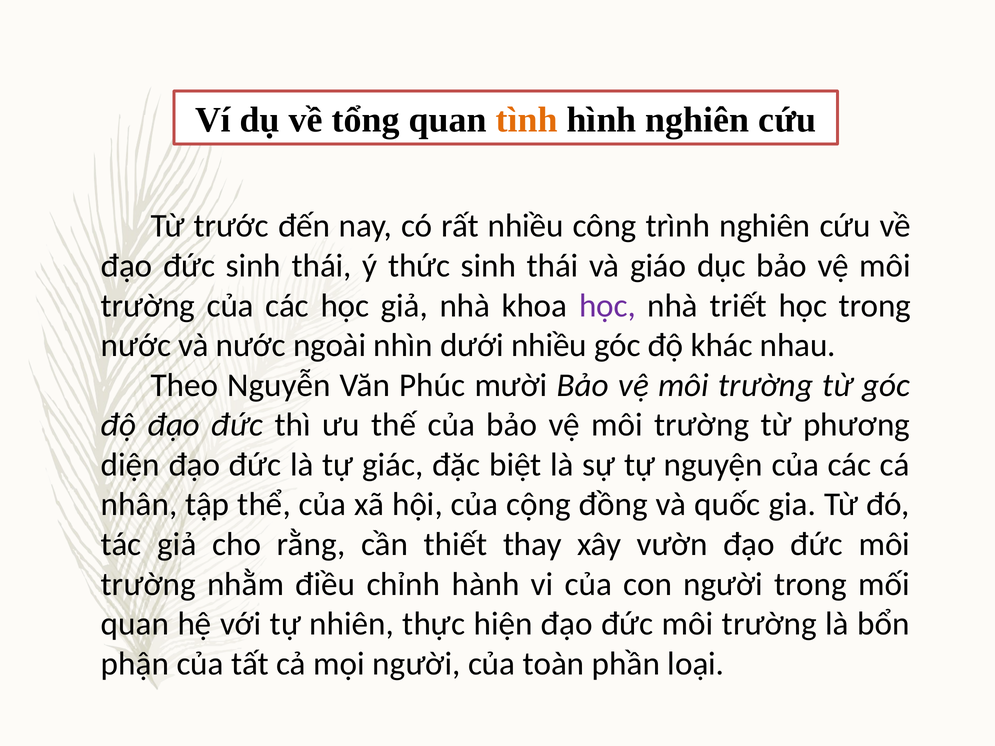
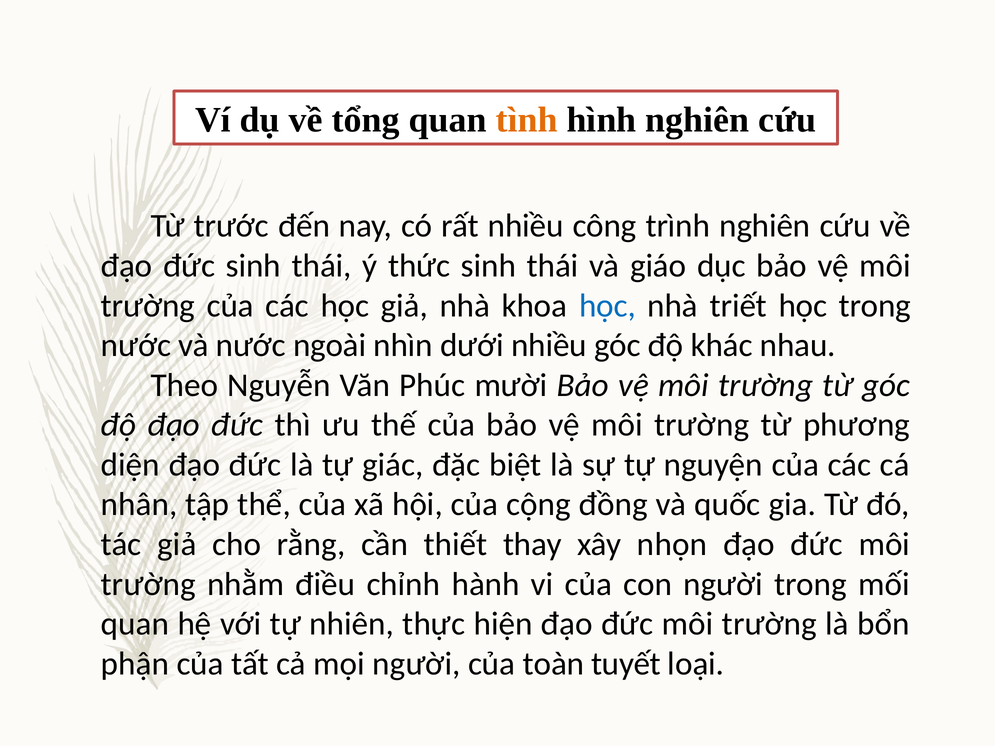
học at (607, 306) colour: purple -> blue
vườn: vườn -> nhọn
phần: phần -> tuyết
